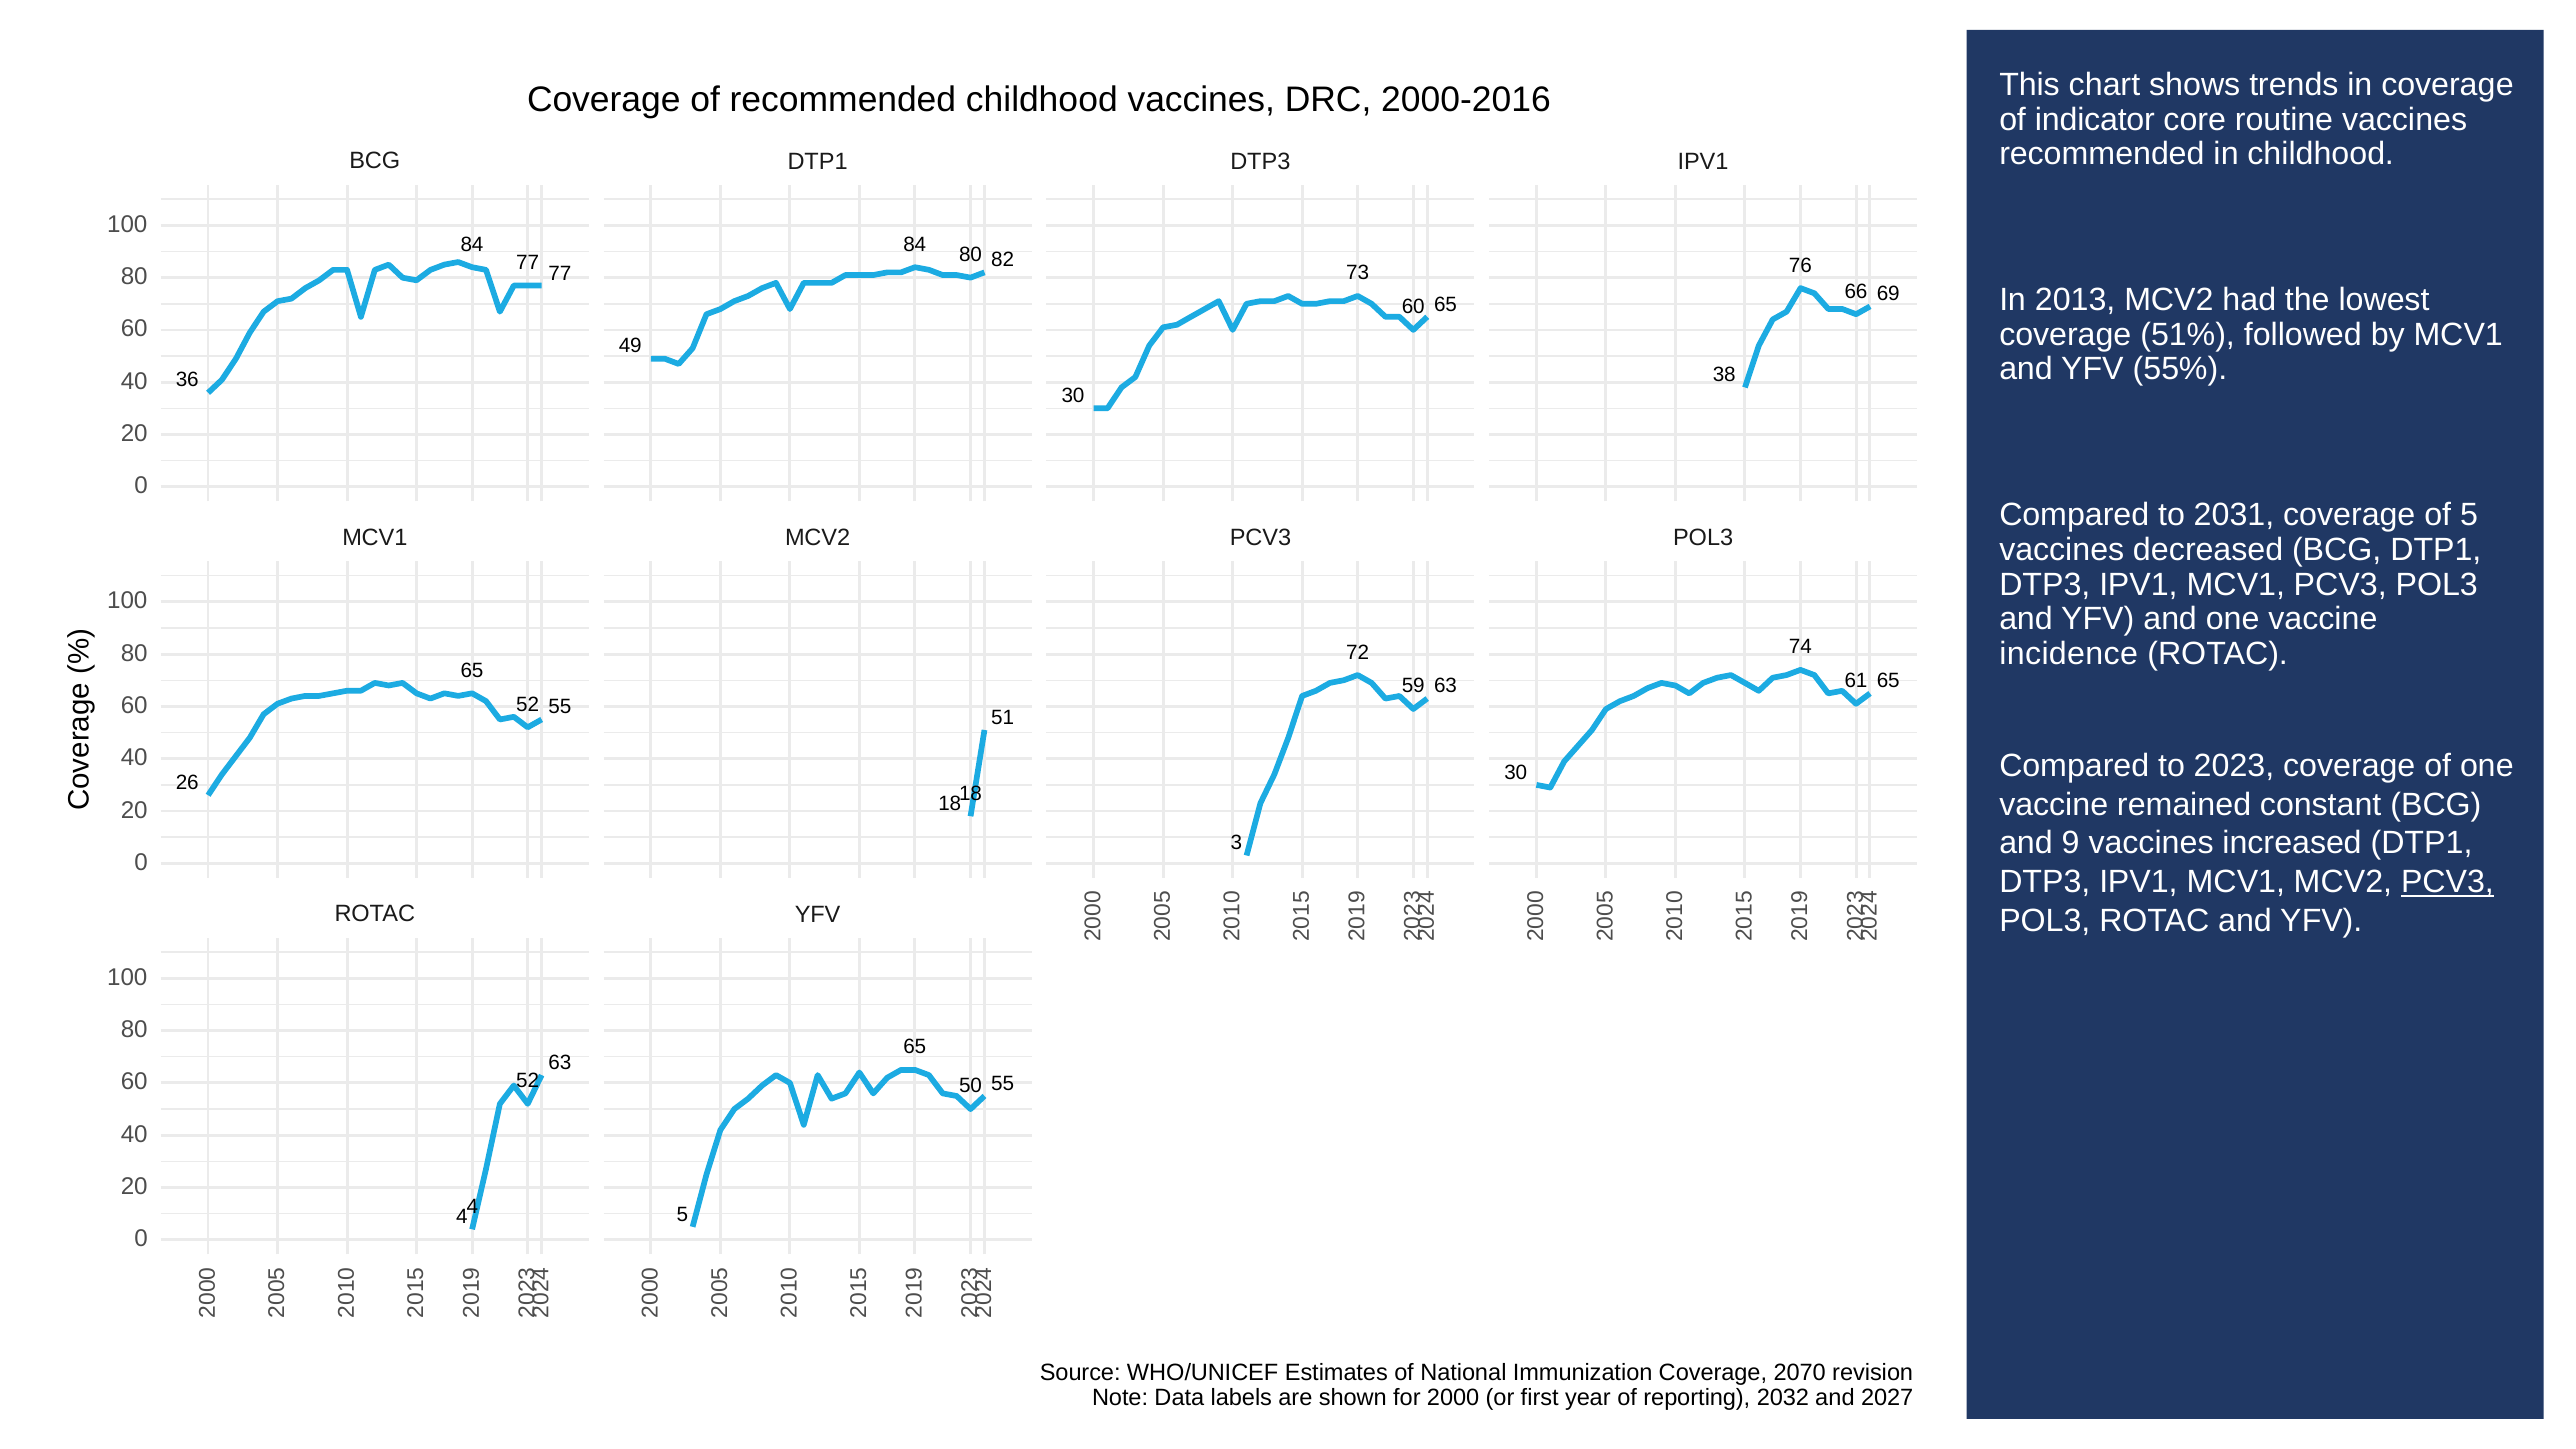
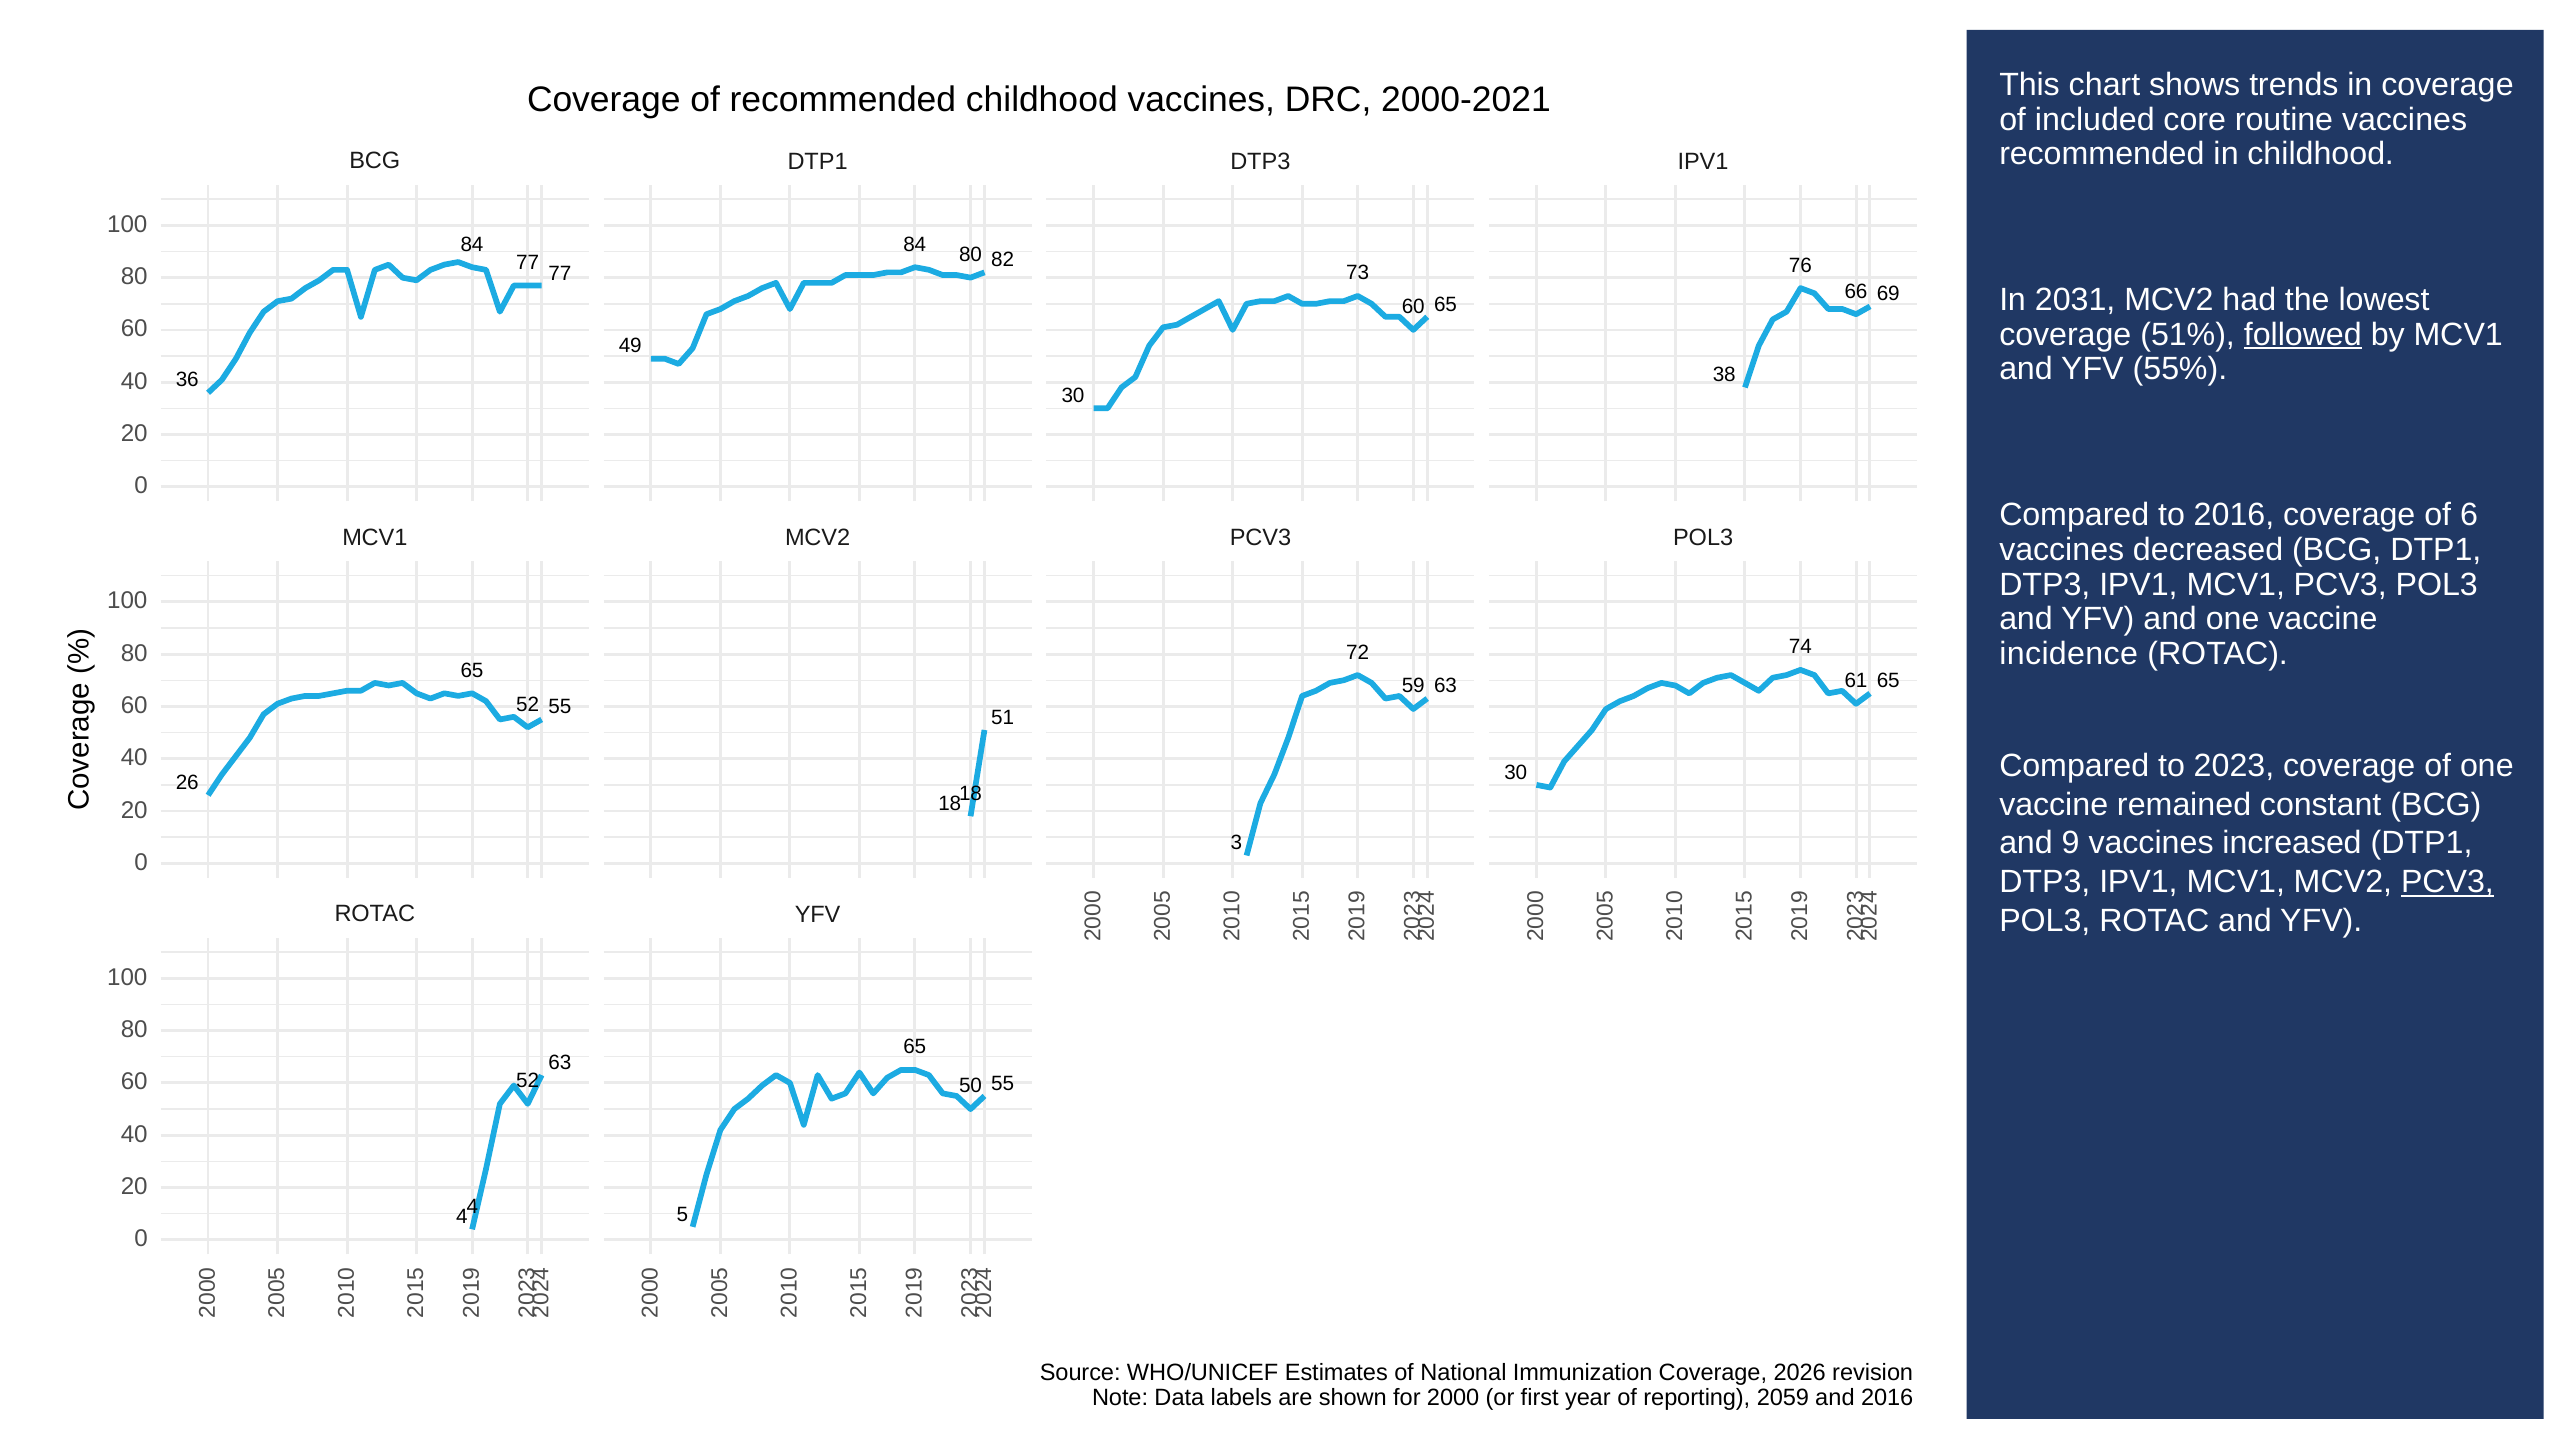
2000-2016: 2000-2016 -> 2000-2021
indicator: indicator -> included
2013: 2013 -> 2031
followed underline: none -> present
to 2031: 2031 -> 2016
of 5: 5 -> 6
2070: 2070 -> 2026
2032: 2032 -> 2059
and 2027: 2027 -> 2016
